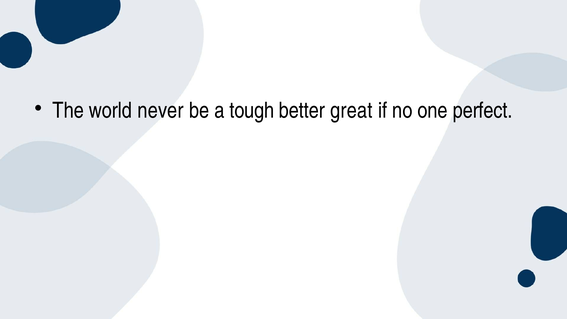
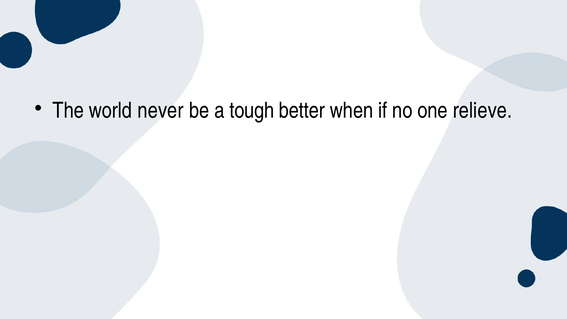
great: great -> when
perfect: perfect -> relieve
